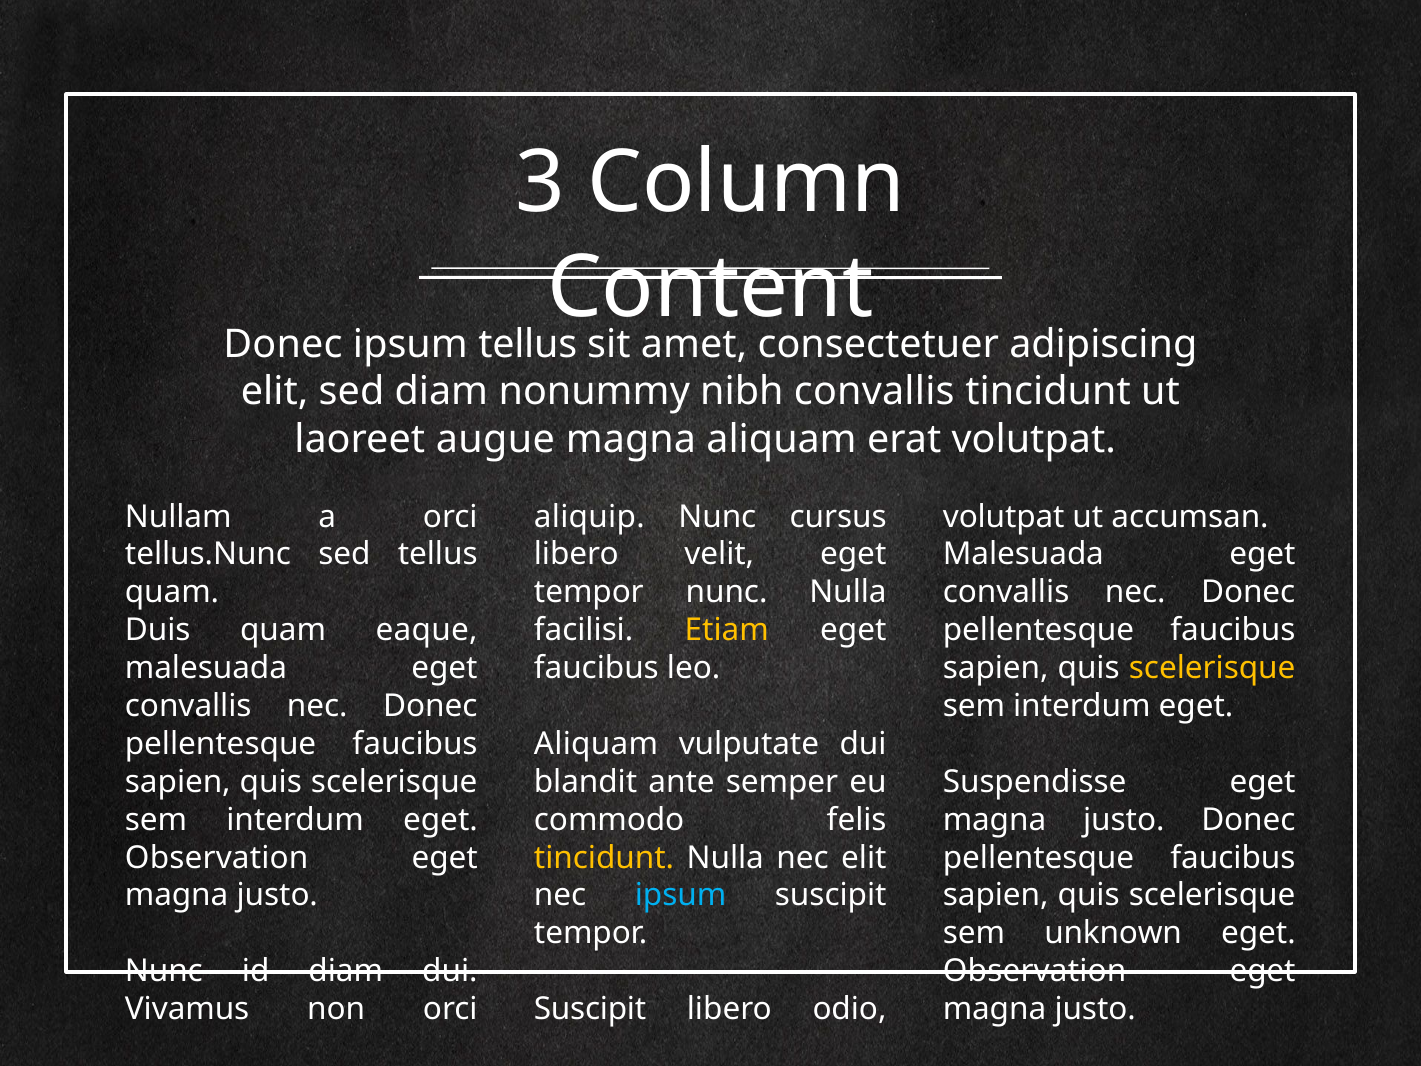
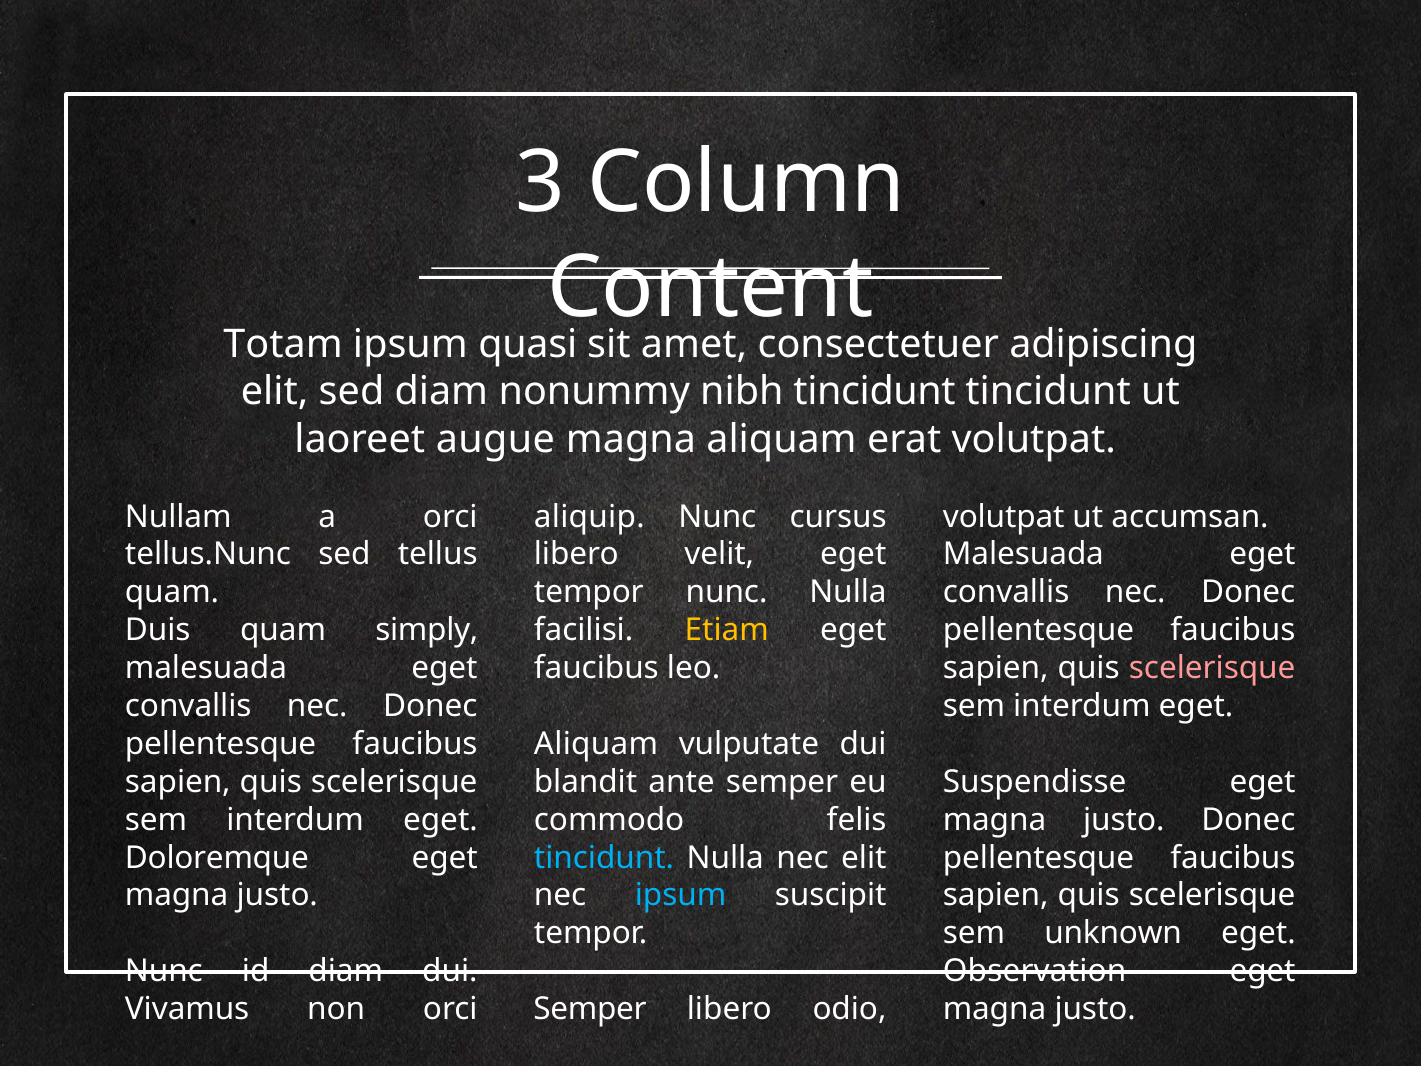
Donec at (283, 344): Donec -> Totam
ipsum tellus: tellus -> quasi
nibh convallis: convallis -> tincidunt
eaque: eaque -> simply
scelerisque at (1212, 668) colour: yellow -> pink
Observation at (217, 857): Observation -> Doloremque
tincidunt at (604, 857) colour: yellow -> light blue
Suscipit at (590, 1009): Suscipit -> Semper
